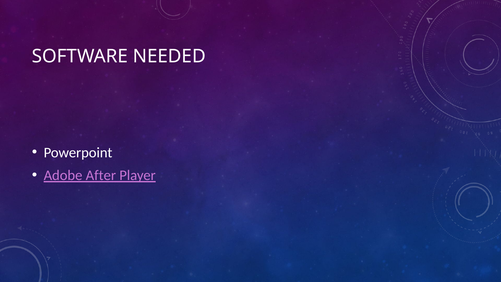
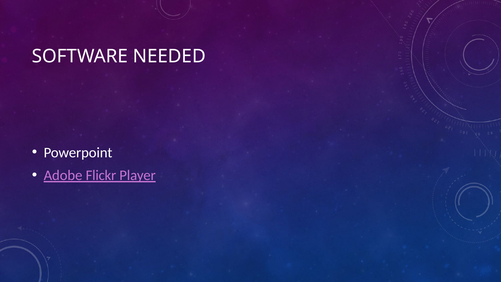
After: After -> Flickr
